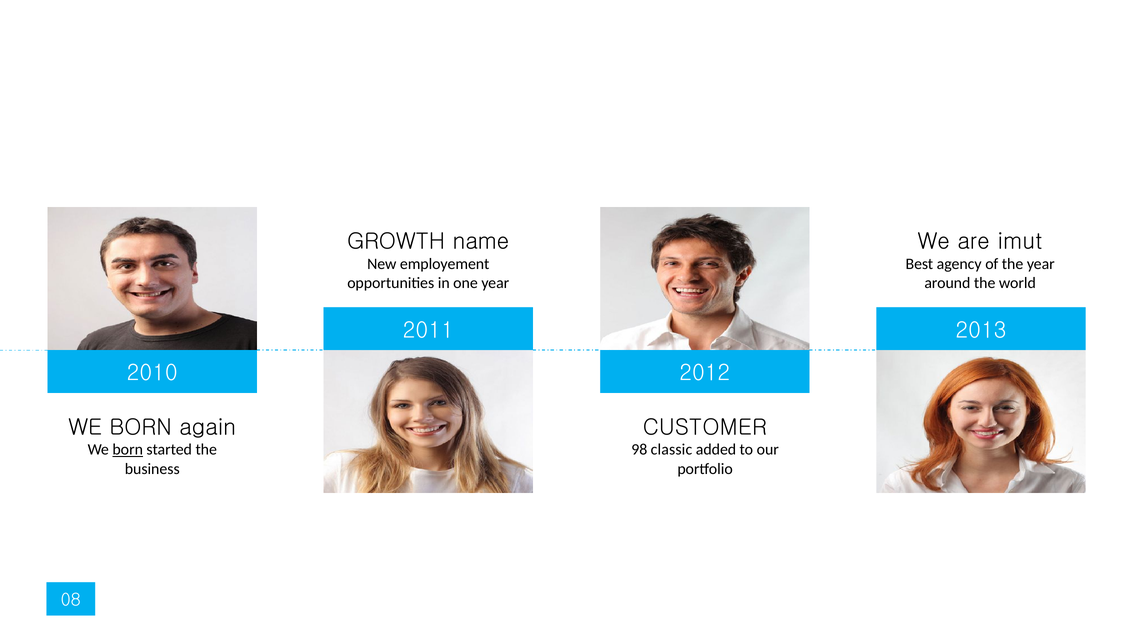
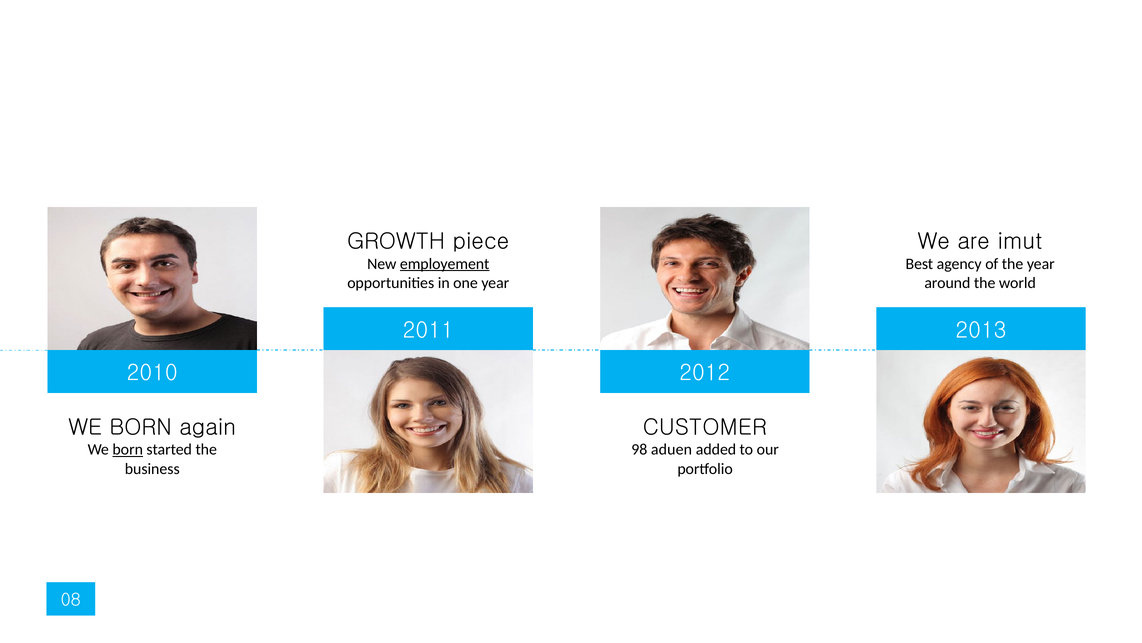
name: name -> piece
employement underline: none -> present
classic: classic -> aduen
